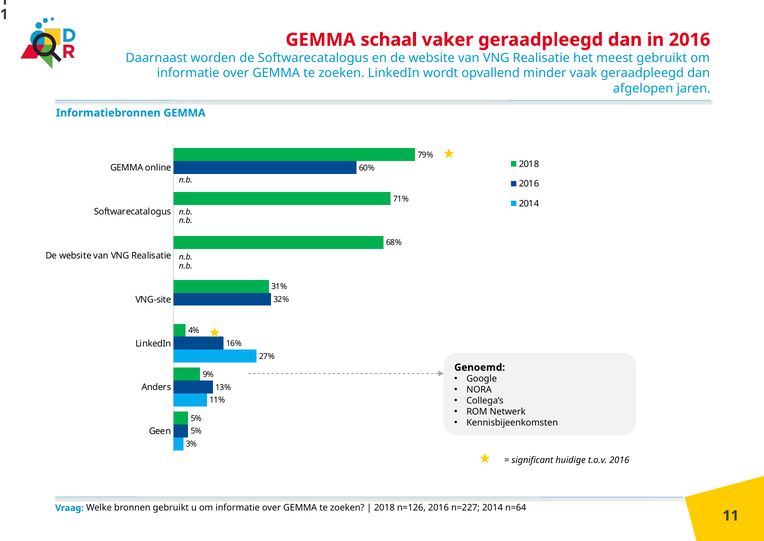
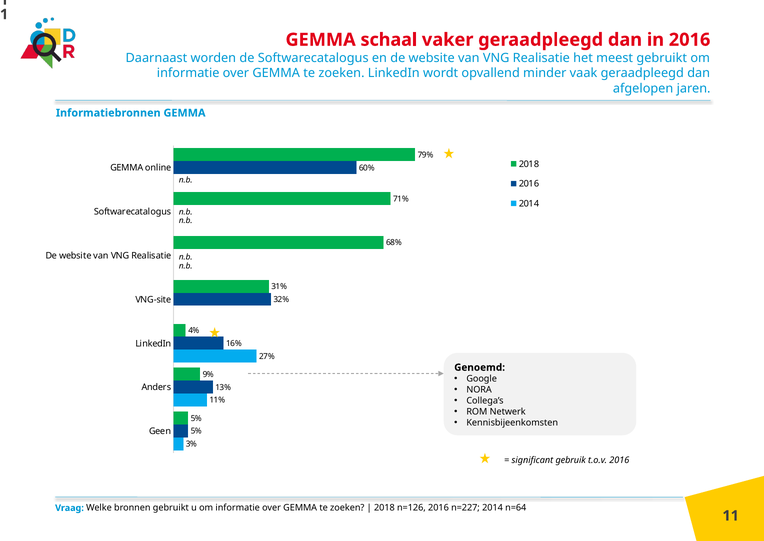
huidige: huidige -> gebruik
